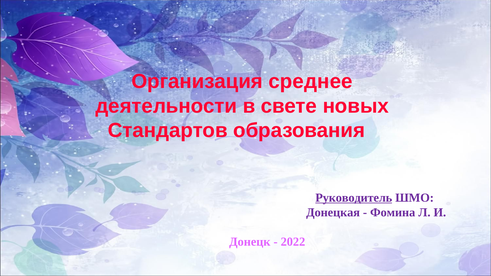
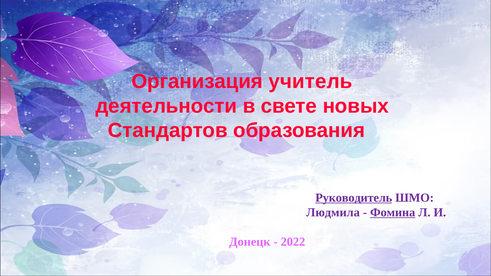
среднее: среднее -> учитель
Донецкая: Донецкая -> Людмила
Фомина underline: none -> present
